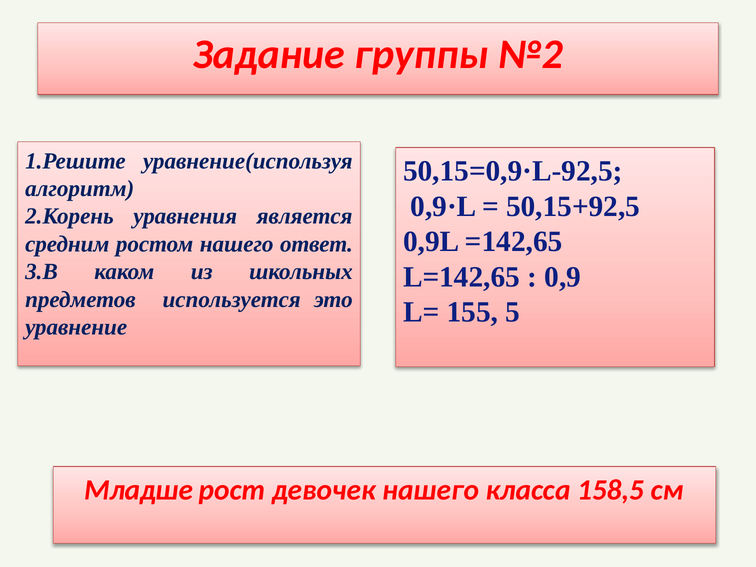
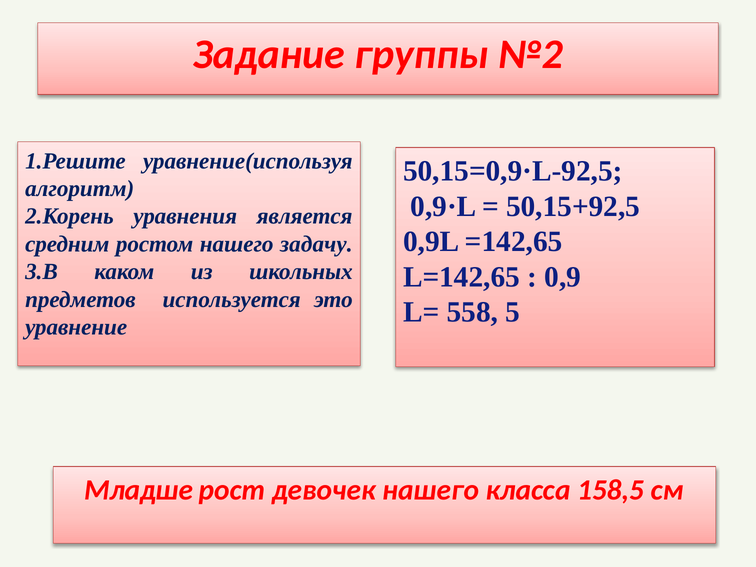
ответ: ответ -> задачу
155: 155 -> 558
